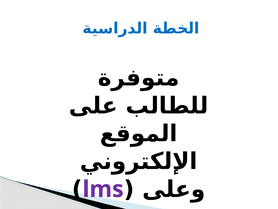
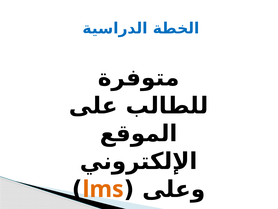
lms colour: purple -> orange
